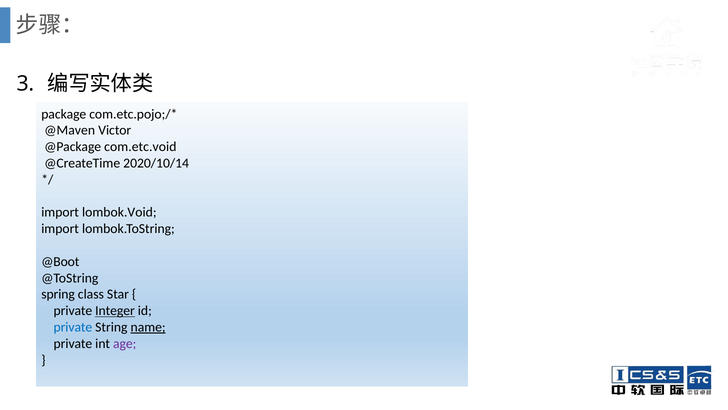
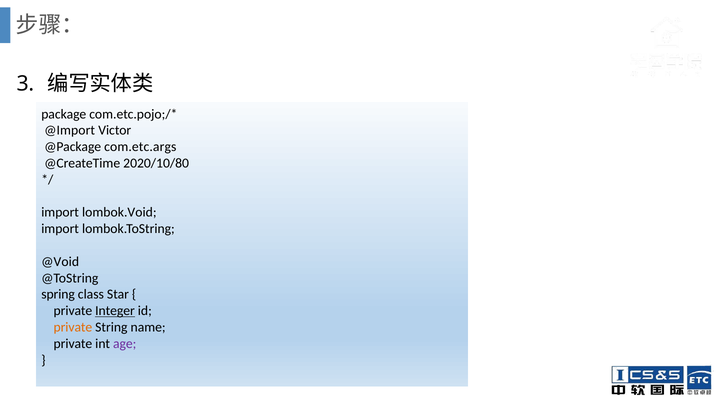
@Maven: @Maven -> @Import
com.etc.void: com.etc.void -> com.etc.args
2020/10/14: 2020/10/14 -> 2020/10/80
@Boot: @Boot -> @Void
private at (73, 327) colour: blue -> orange
name underline: present -> none
